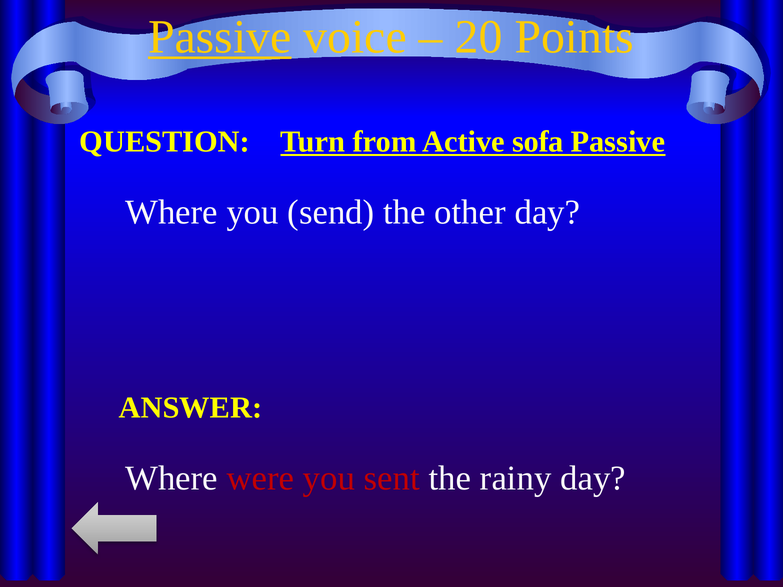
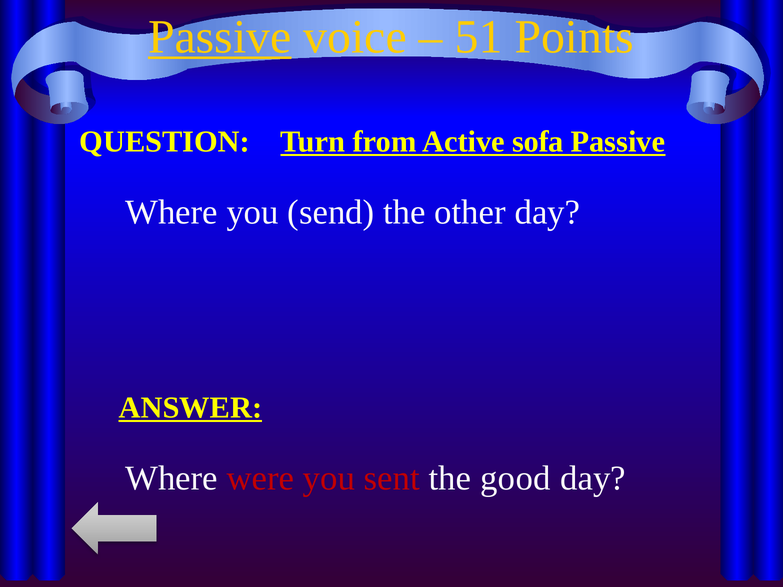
20: 20 -> 51
ANSWER underline: none -> present
rainy: rainy -> good
